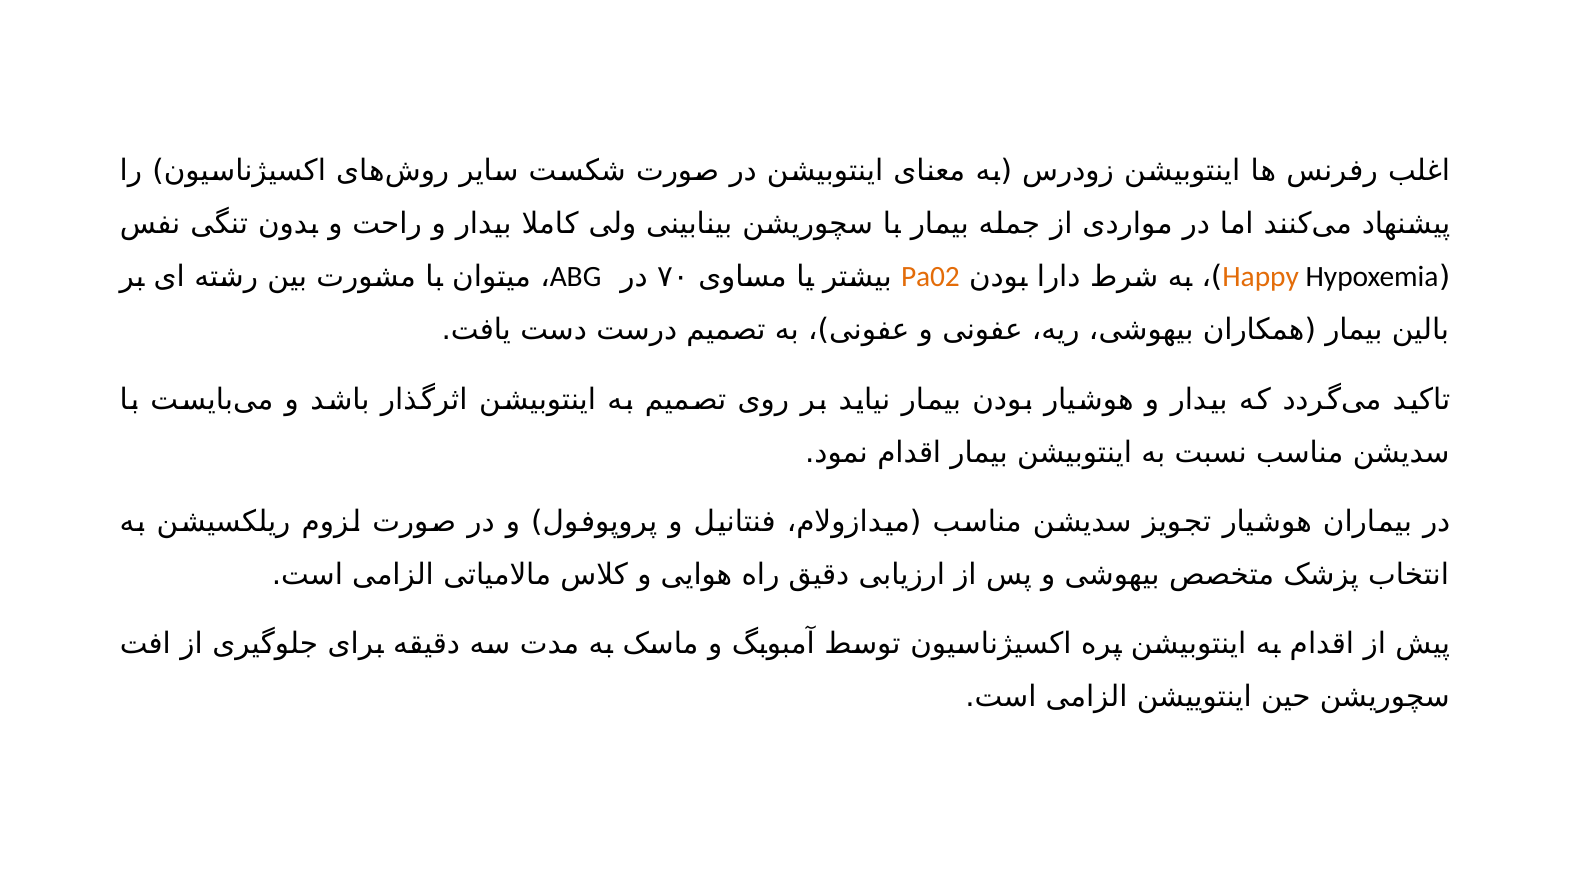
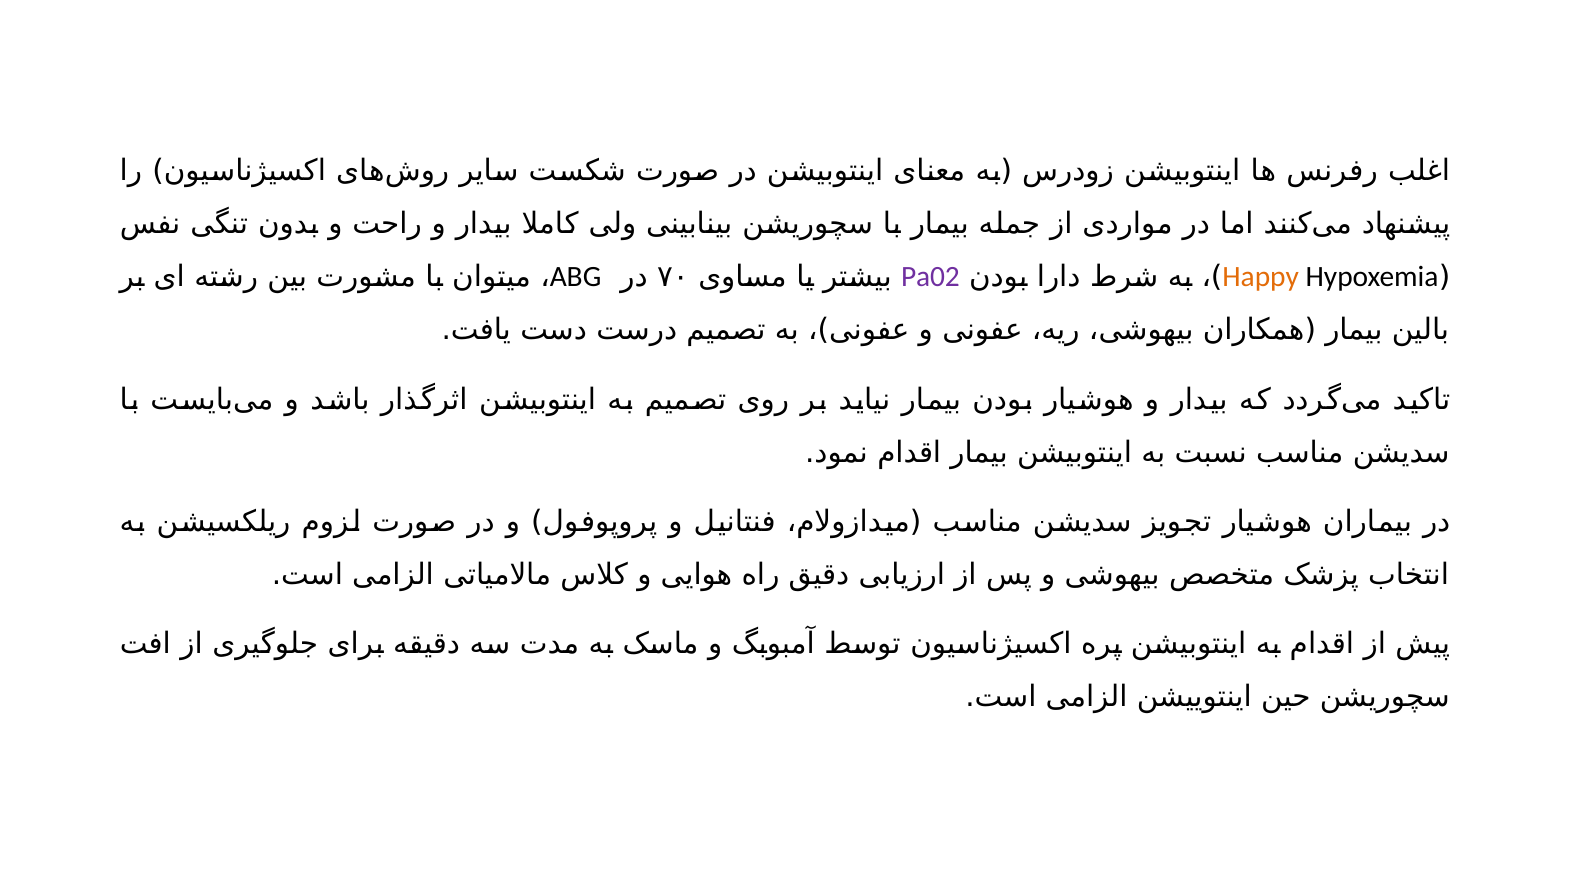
Pa02 colour: orange -> purple
